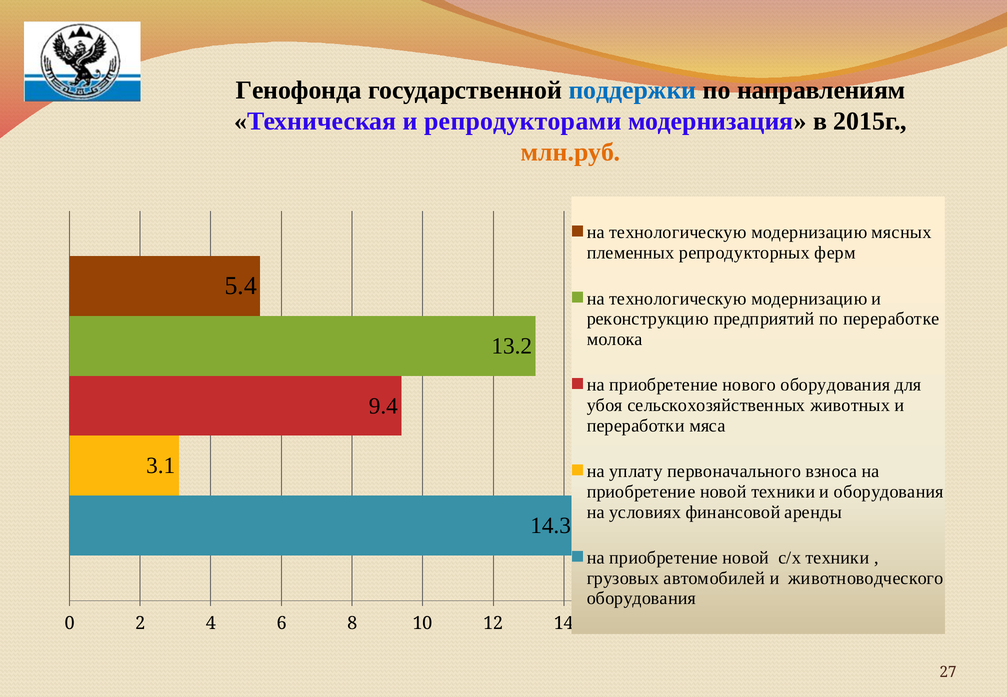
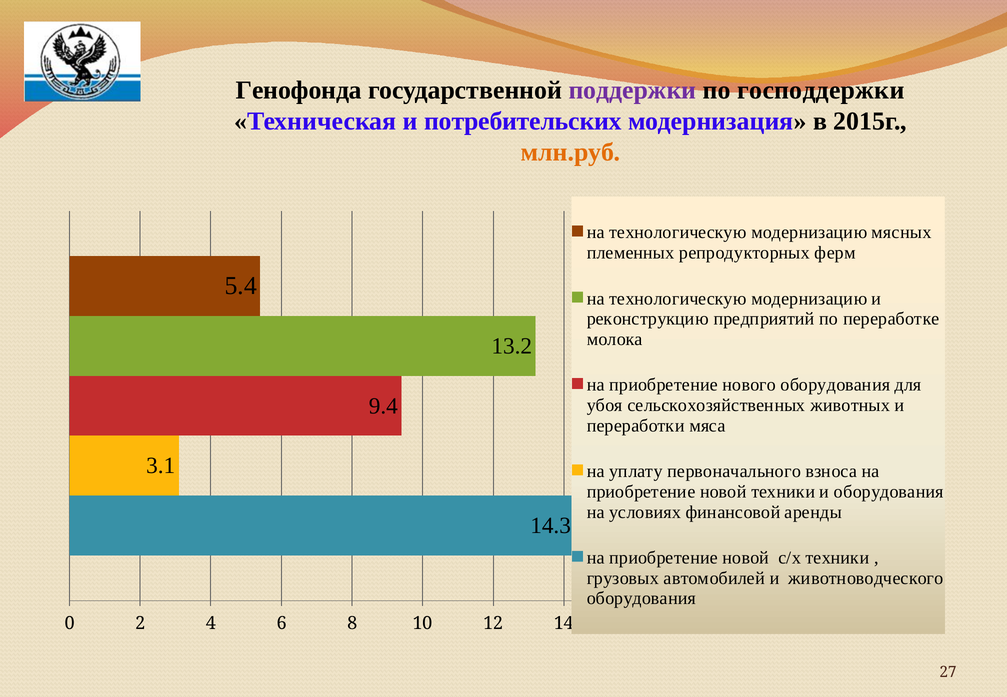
поддержки colour: blue -> purple
направлениям: направлениям -> господдержки
репродукторами: репродукторами -> потребительских
